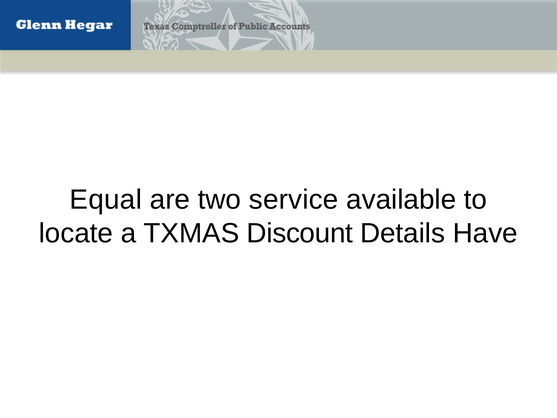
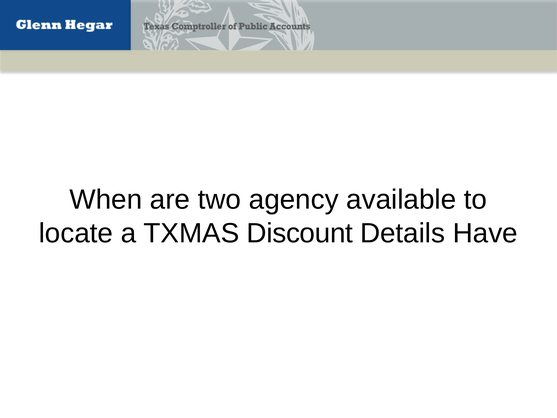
Equal: Equal -> When
service: service -> agency
